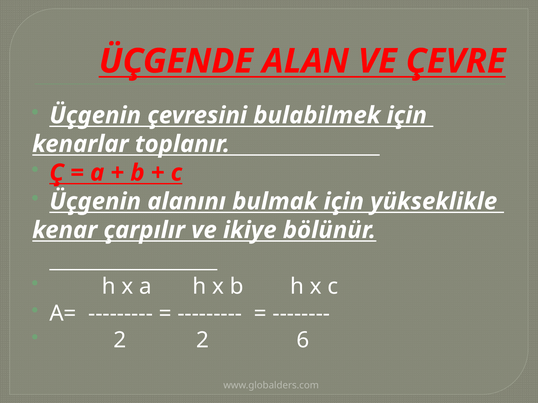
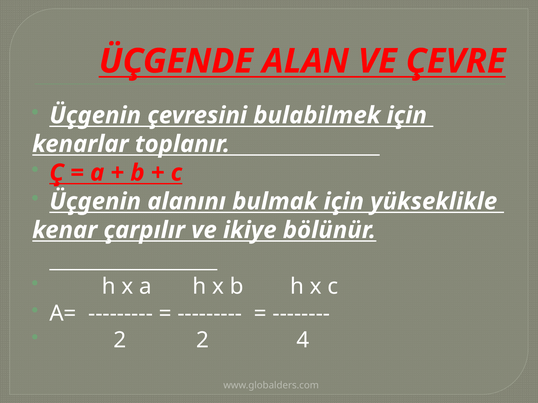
6: 6 -> 4
